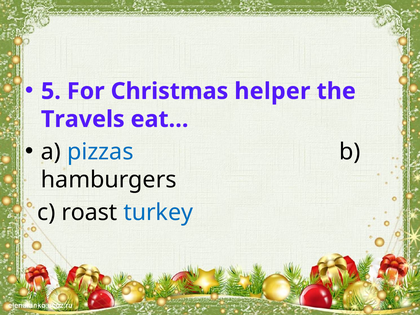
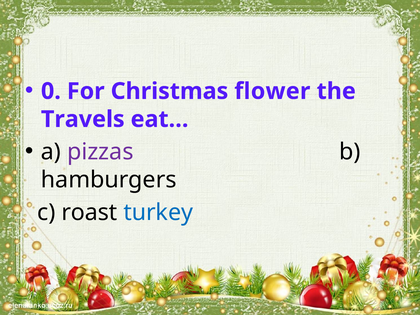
5: 5 -> 0
helper: helper -> flower
pizzas colour: blue -> purple
